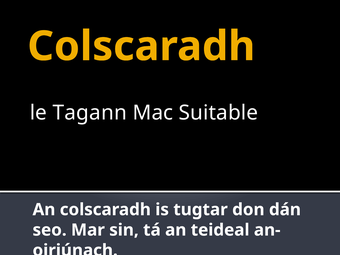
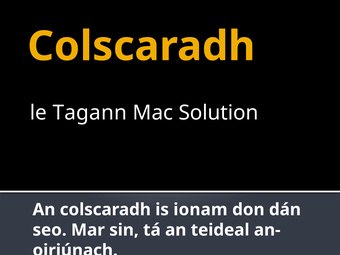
Suitable: Suitable -> Solution
tugtar: tugtar -> ionam
